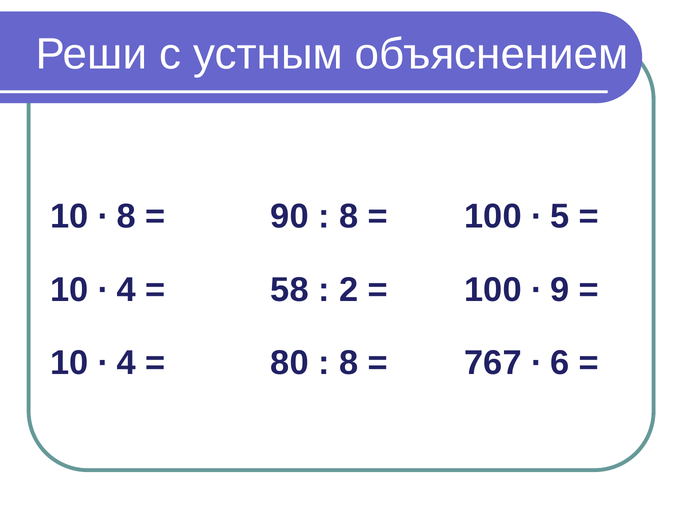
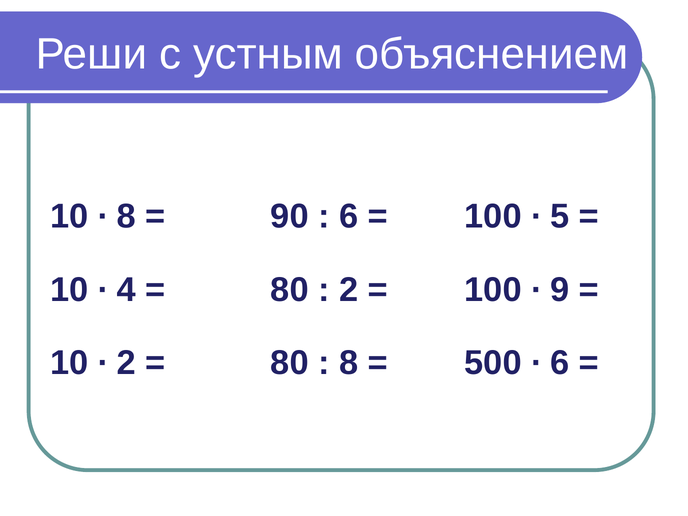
8 at (349, 216): 8 -> 6
58 at (290, 290): 58 -> 80
4 at (126, 363): 4 -> 2
767: 767 -> 500
